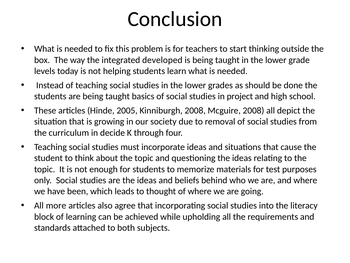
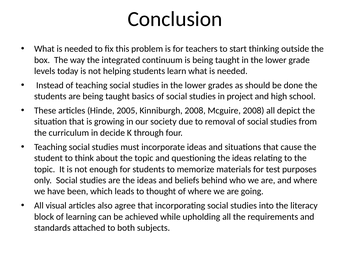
developed: developed -> continuum
more: more -> visual
